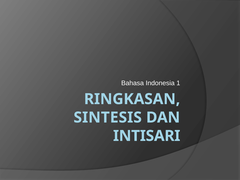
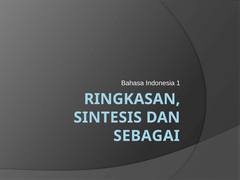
INTISARI: INTISARI -> SEBAGAI
